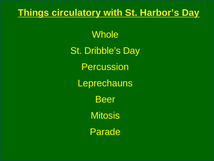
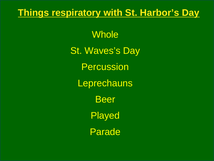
circulatory: circulatory -> respiratory
Dribble’s: Dribble’s -> Waves’s
Mitosis: Mitosis -> Played
